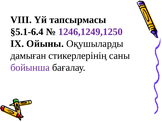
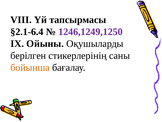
§5.1-6.4: §5.1-6.4 -> §2.1-6.4
дамыған: дамыған -> берілген
бойынша colour: purple -> orange
